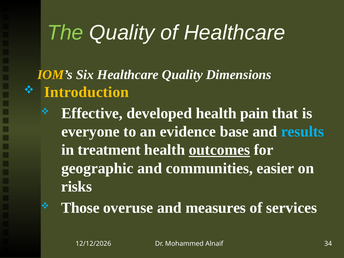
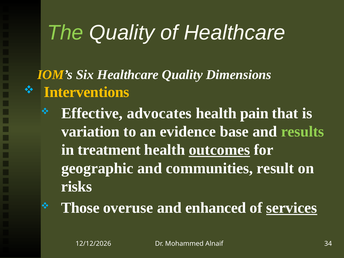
Introduction: Introduction -> Interventions
developed: developed -> advocates
everyone: everyone -> variation
results colour: light blue -> light green
easier: easier -> result
measures: measures -> enhanced
services underline: none -> present
